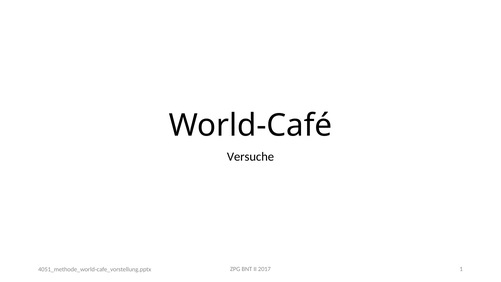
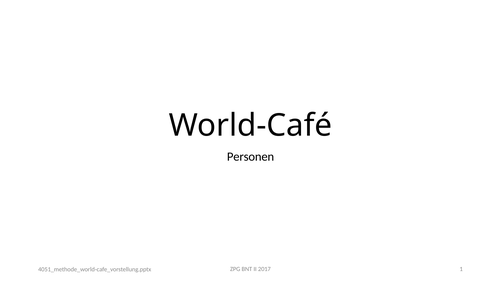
Versuche: Versuche -> Personen
